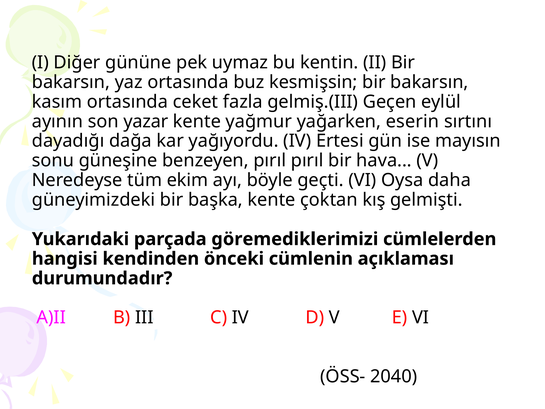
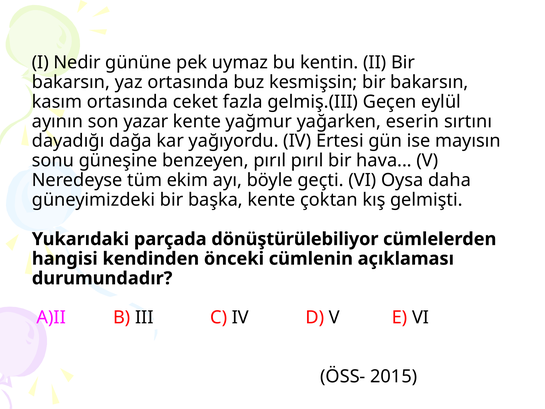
Diğer: Diğer -> Nedir
göremediklerimizi: göremediklerimizi -> dönüştürülebiliyor
2040: 2040 -> 2015
